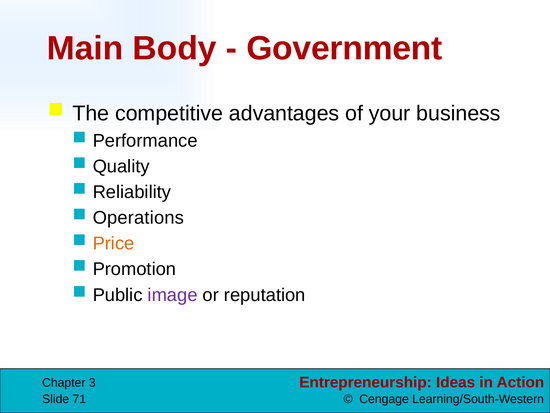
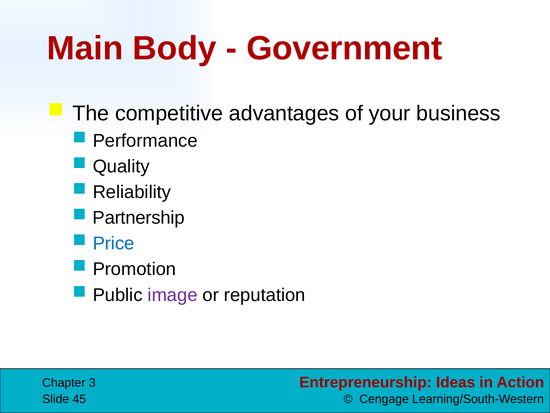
Operations: Operations -> Partnership
Price colour: orange -> blue
71: 71 -> 45
